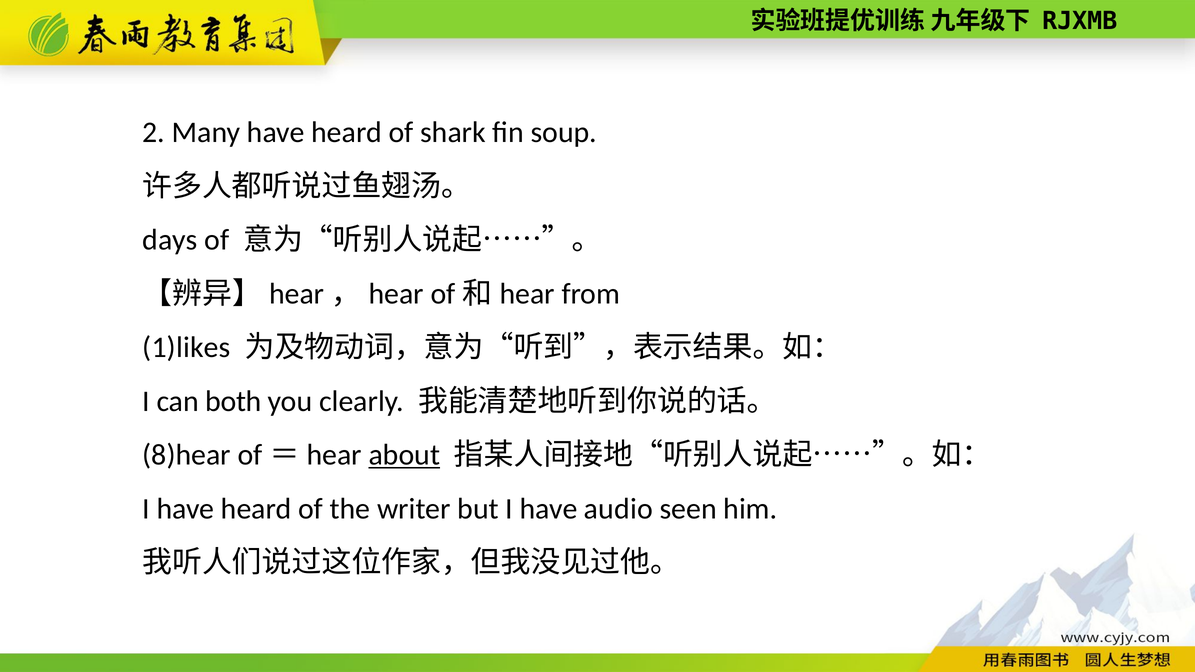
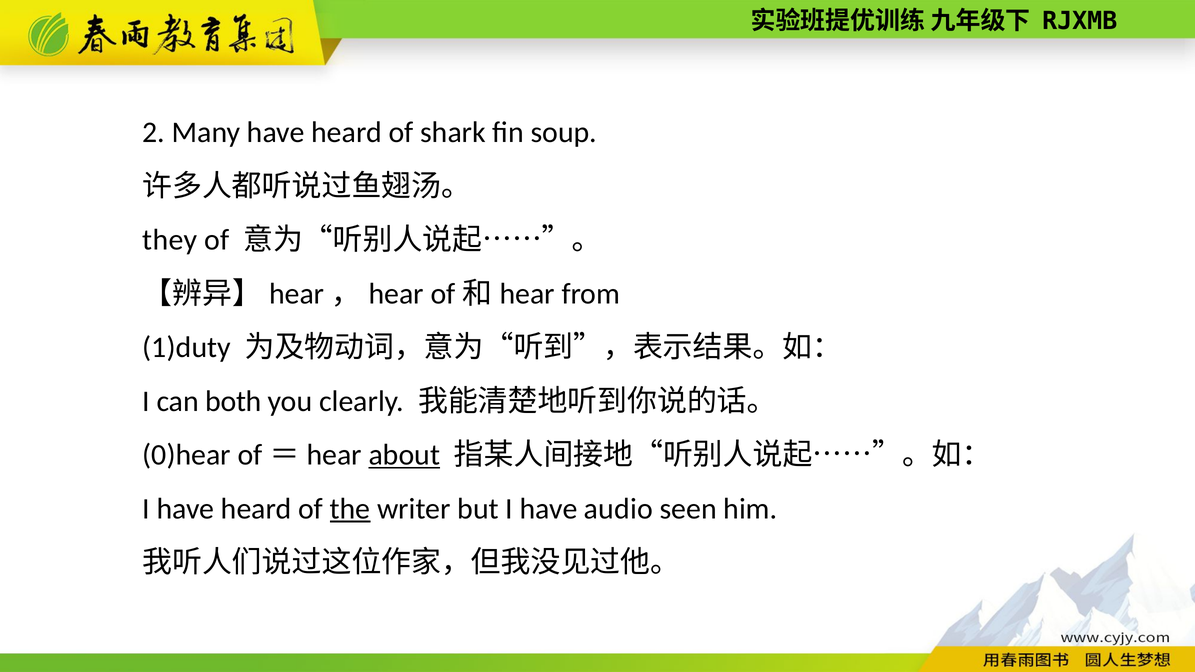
days: days -> they
1)likes: 1)likes -> 1)duty
8)hear: 8)hear -> 0)hear
the underline: none -> present
